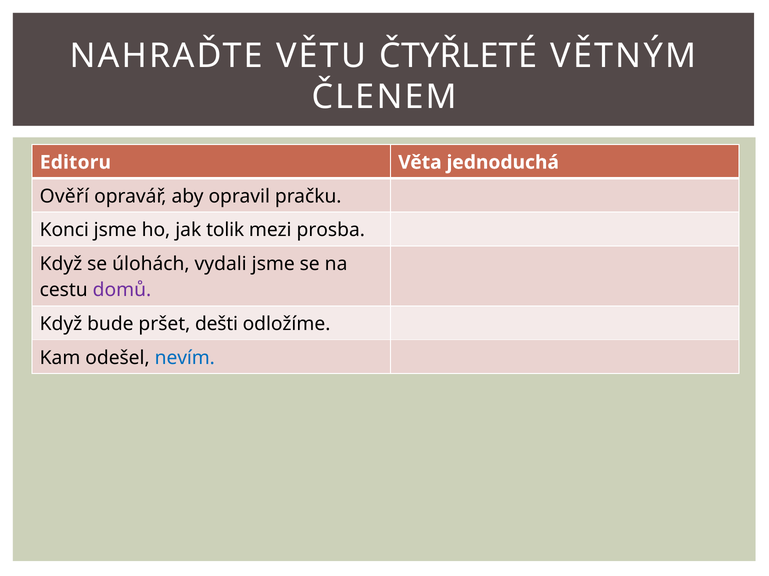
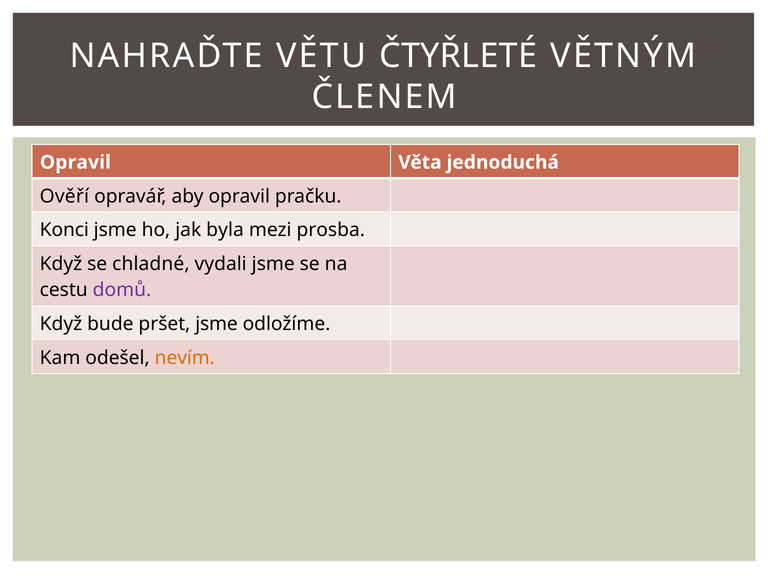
Editoru at (75, 163): Editoru -> Opravil
tolik: tolik -> byla
úlohách: úlohách -> chladné
pršet dešti: dešti -> jsme
nevím colour: blue -> orange
